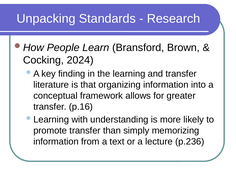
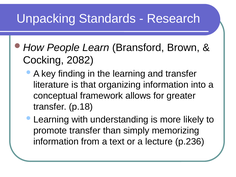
2024: 2024 -> 2082
p.16: p.16 -> p.18
